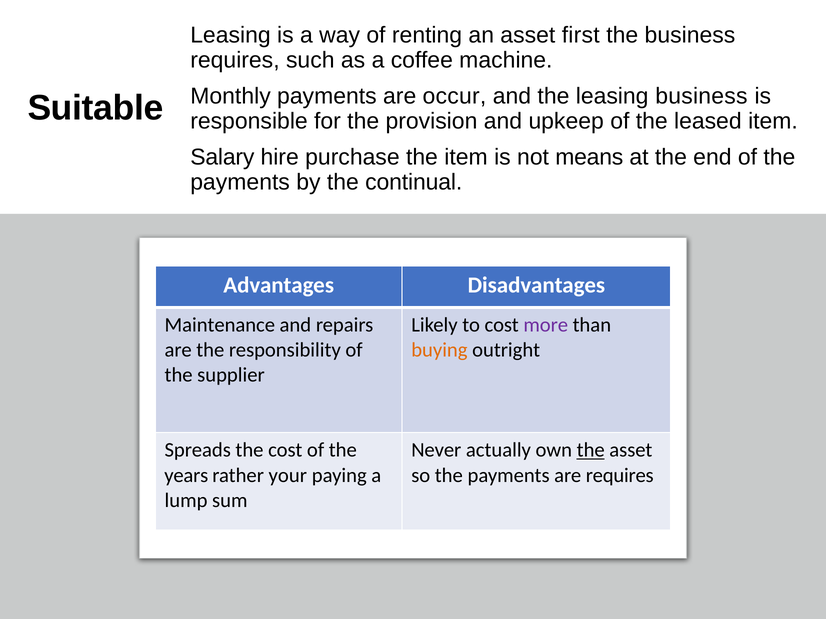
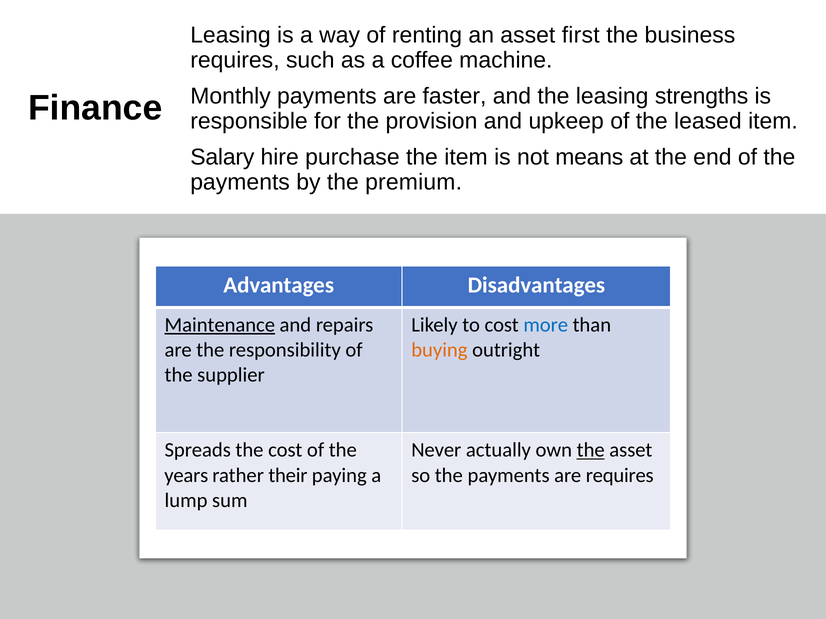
occur: occur -> faster
leasing business: business -> strengths
Suitable: Suitable -> Finance
continual: continual -> premium
Maintenance underline: none -> present
more colour: purple -> blue
your: your -> their
